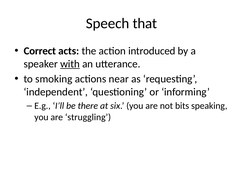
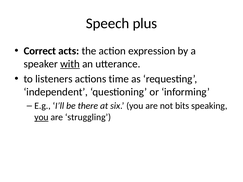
that: that -> plus
introduced: introduced -> expression
smoking: smoking -> listeners
near: near -> time
you at (41, 117) underline: none -> present
